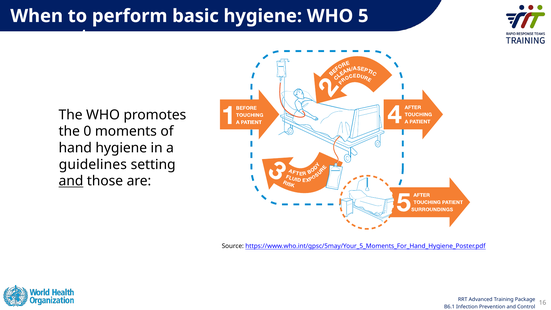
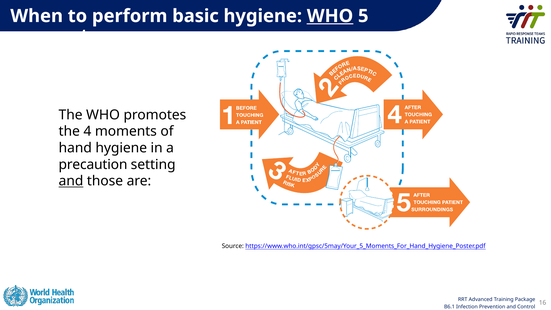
WHO at (330, 16) underline: none -> present
0: 0 -> 4
guidelines: guidelines -> precaution
